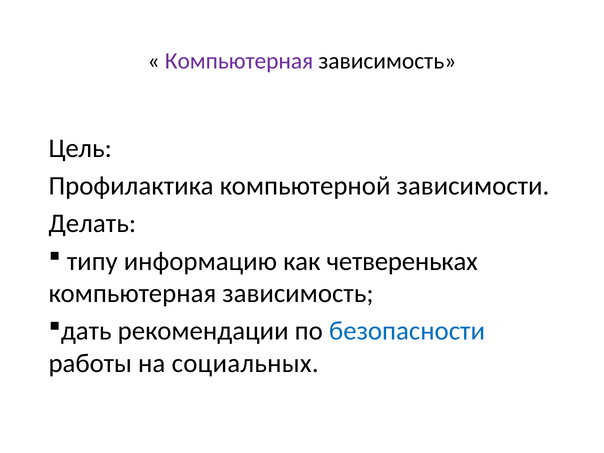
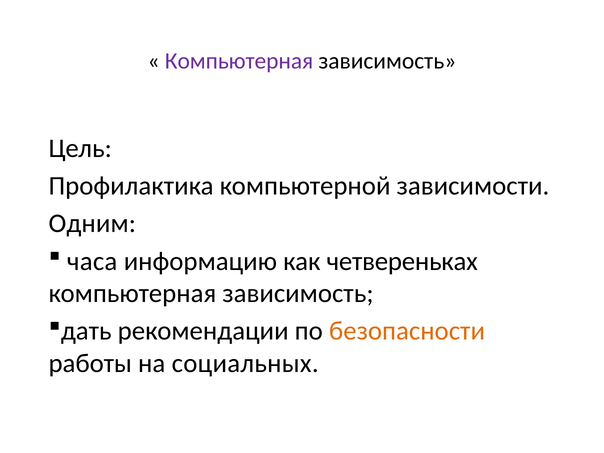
Делать: Делать -> Одним
типу: типу -> часа
безопасности colour: blue -> orange
